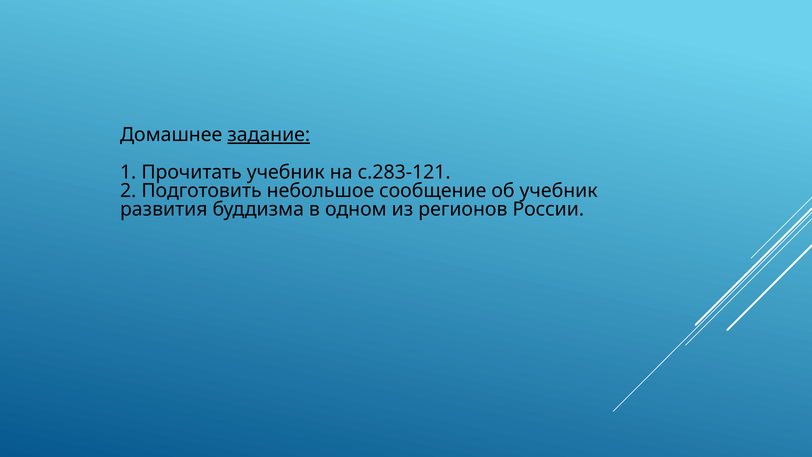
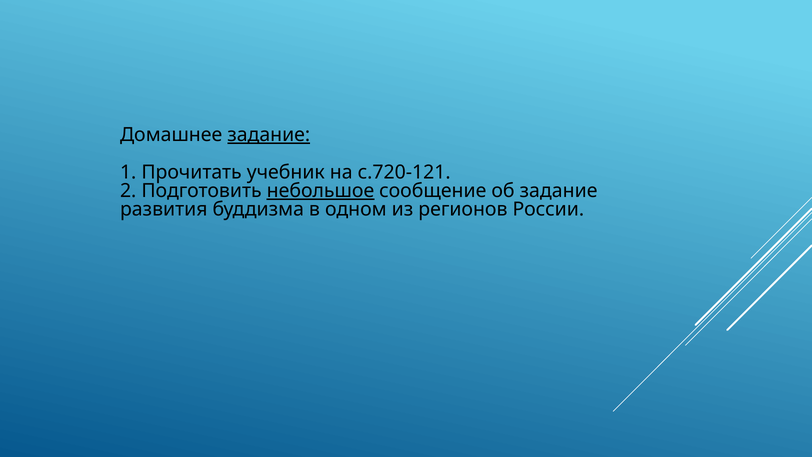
с.283-121: с.283-121 -> с.720-121
небольшое underline: none -> present
об учебник: учебник -> задание
